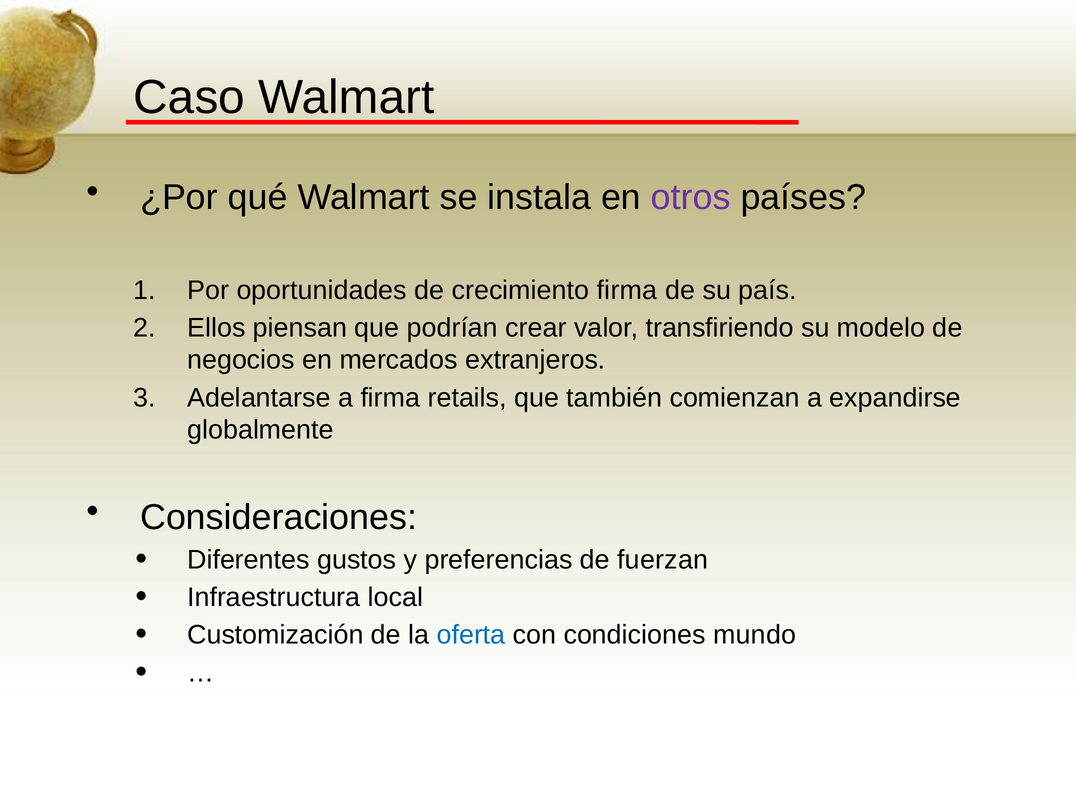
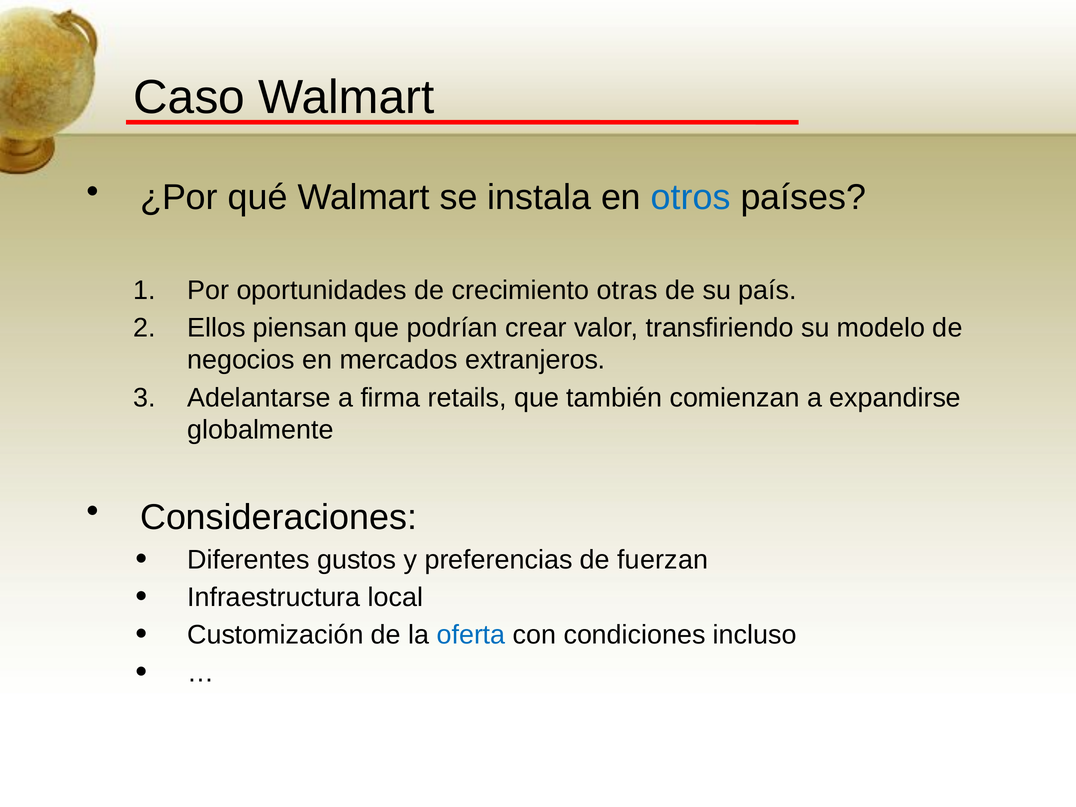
otros colour: purple -> blue
crecimiento firma: firma -> otras
mundo: mundo -> incluso
